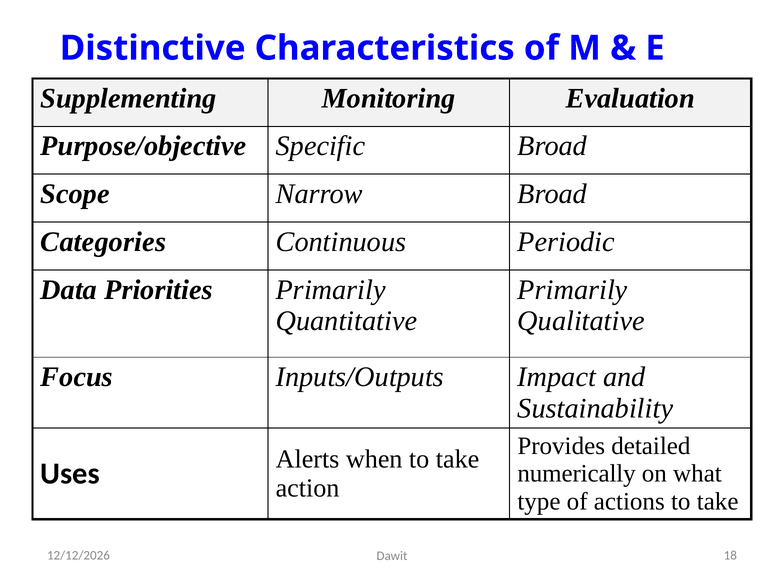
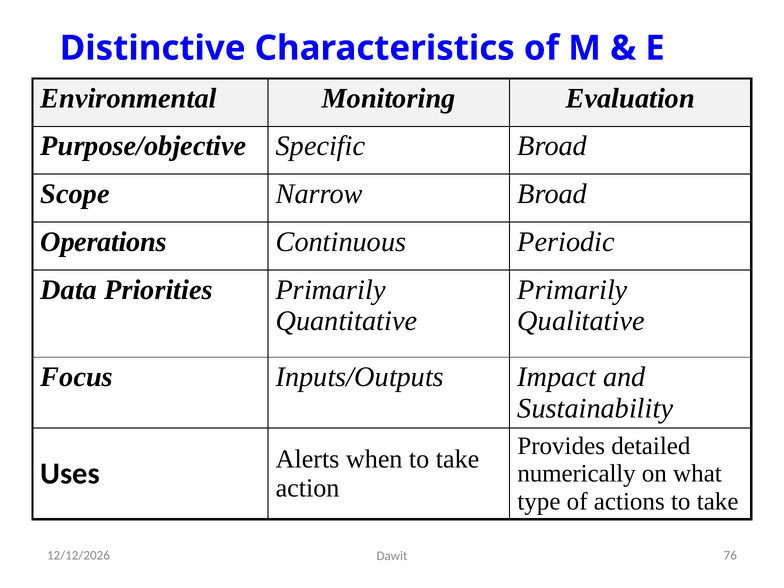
Supplementing: Supplementing -> Environmental
Categories: Categories -> Operations
18: 18 -> 76
